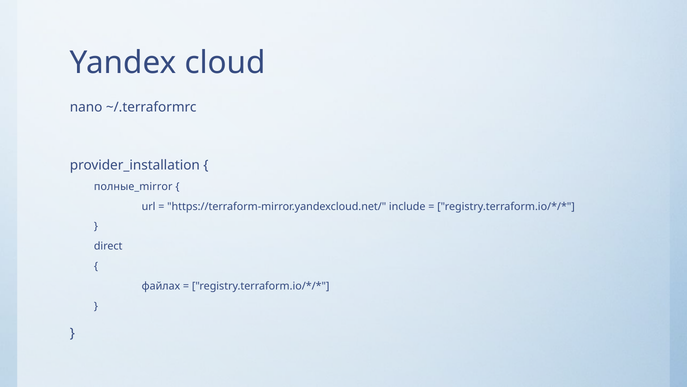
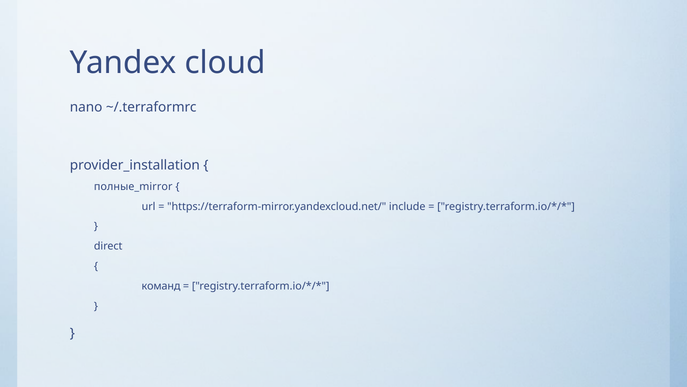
файлах: файлах -> команд
